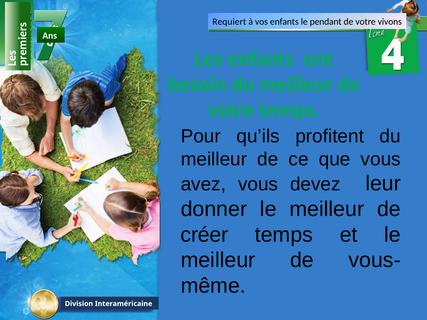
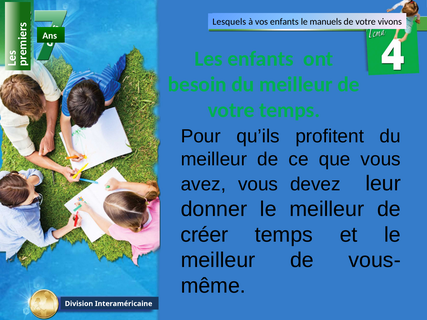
Requiert: Requiert -> Lesquels
pendant: pendant -> manuels
